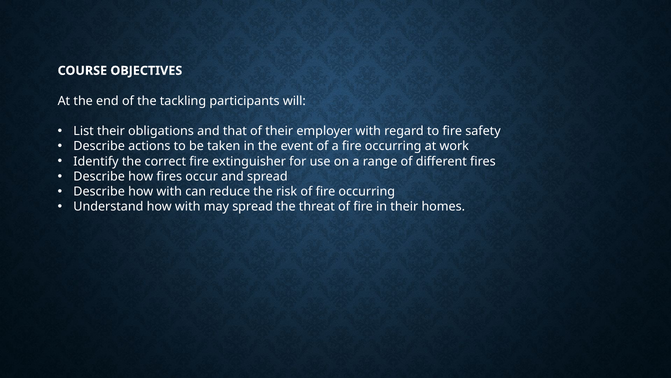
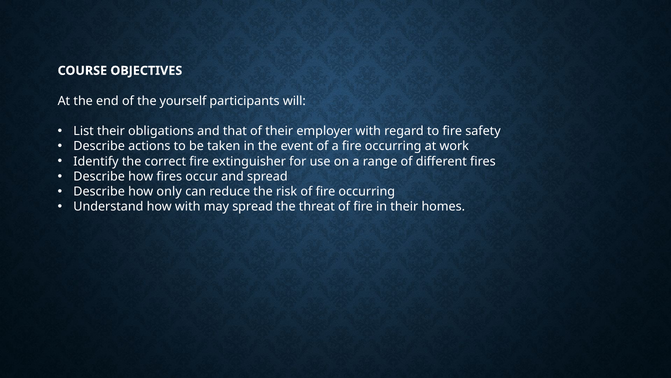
tackling: tackling -> yourself
Describe how with: with -> only
